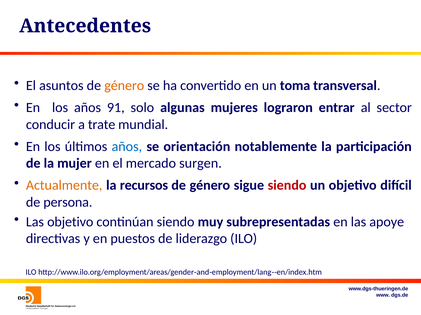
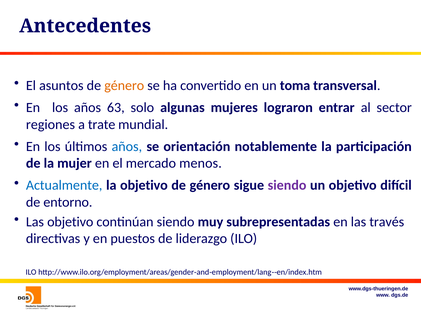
91: 91 -> 63
conducir: conducir -> regiones
surgen: surgen -> menos
Actualmente colour: orange -> blue
la recursos: recursos -> objetivo
siendo at (287, 186) colour: red -> purple
persona: persona -> entorno
apoye: apoye -> través
